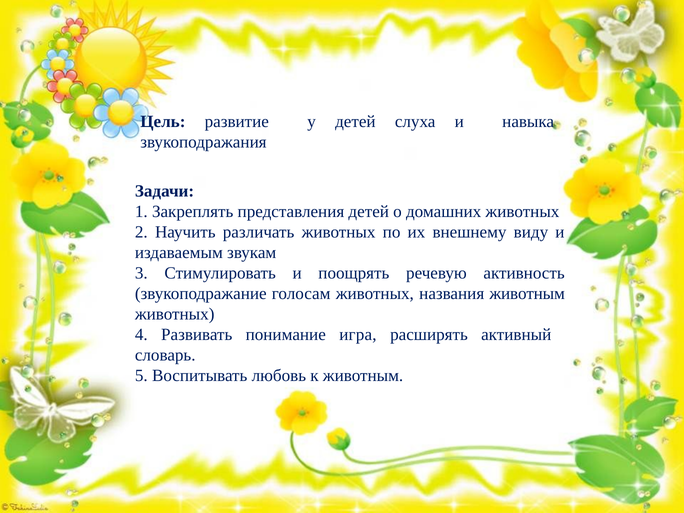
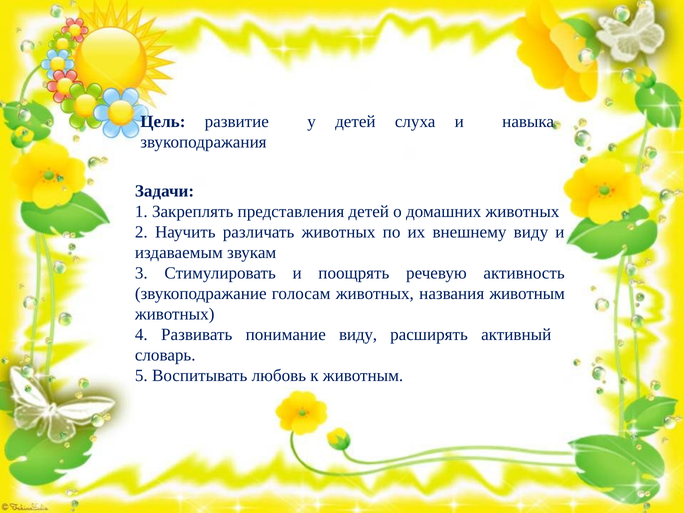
понимание игра: игра -> виду
